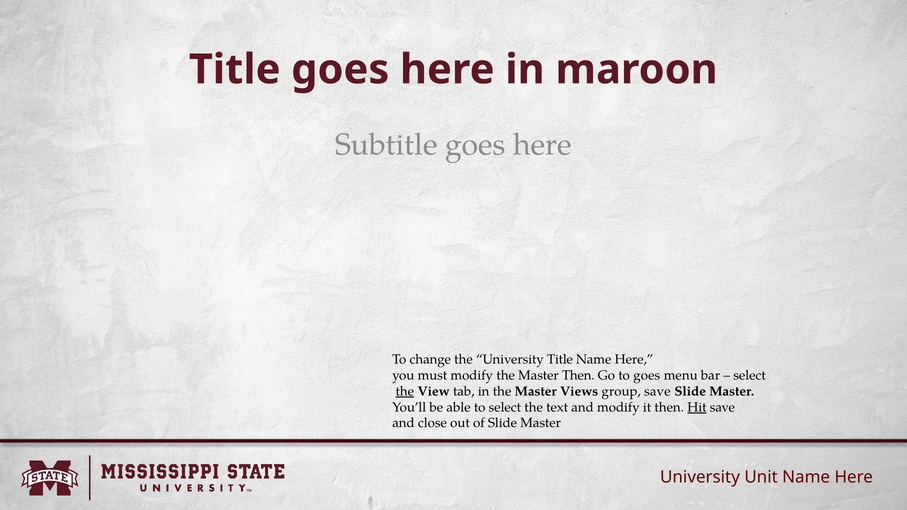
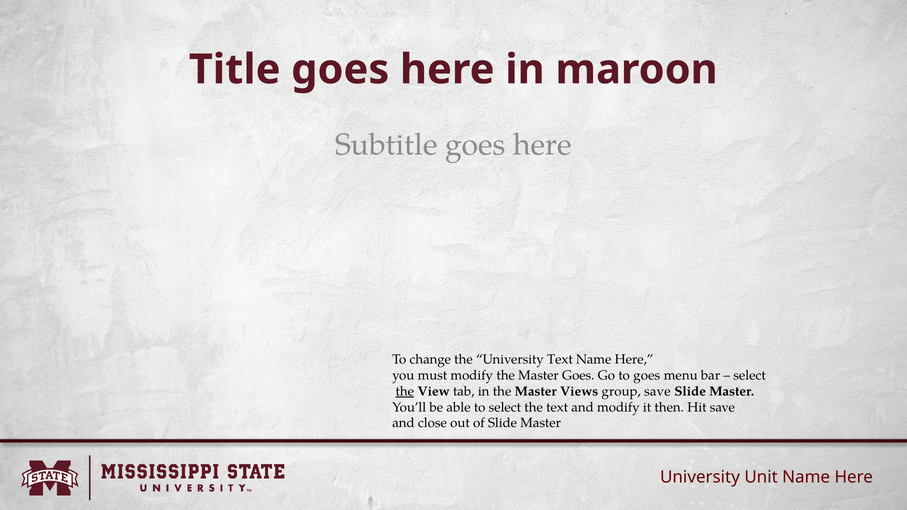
University Title: Title -> Text
Master Then: Then -> Goes
Hit underline: present -> none
